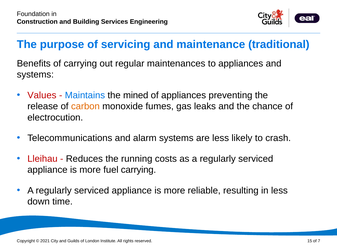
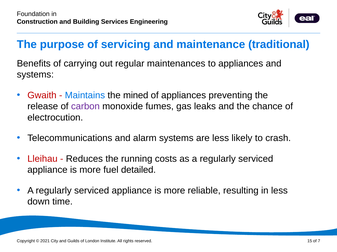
Values: Values -> Gwaith
carbon colour: orange -> purple
fuel carrying: carrying -> detailed
